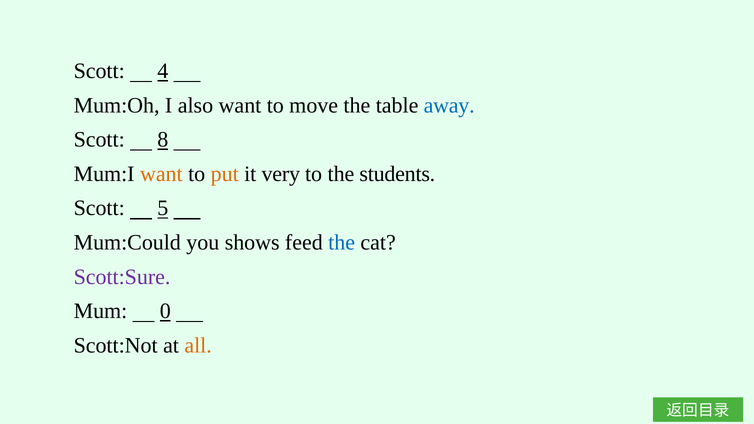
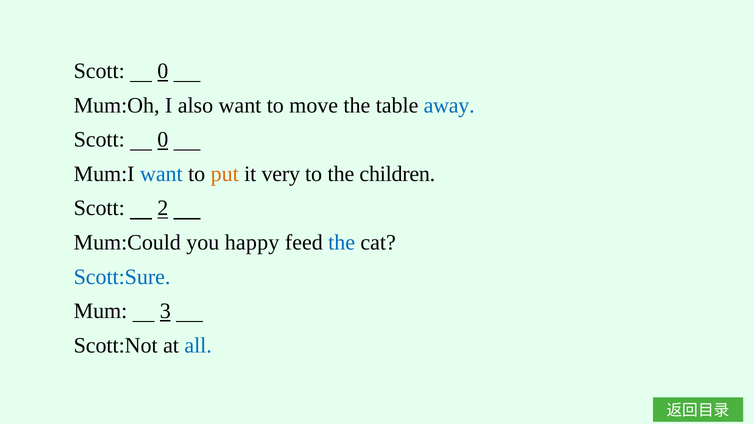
4 at (163, 71): 4 -> 0
8 at (163, 140): 8 -> 0
want at (161, 174) colour: orange -> blue
students: students -> children
5: 5 -> 2
shows: shows -> happy
Scott:Sure colour: purple -> blue
0: 0 -> 3
all colour: orange -> blue
